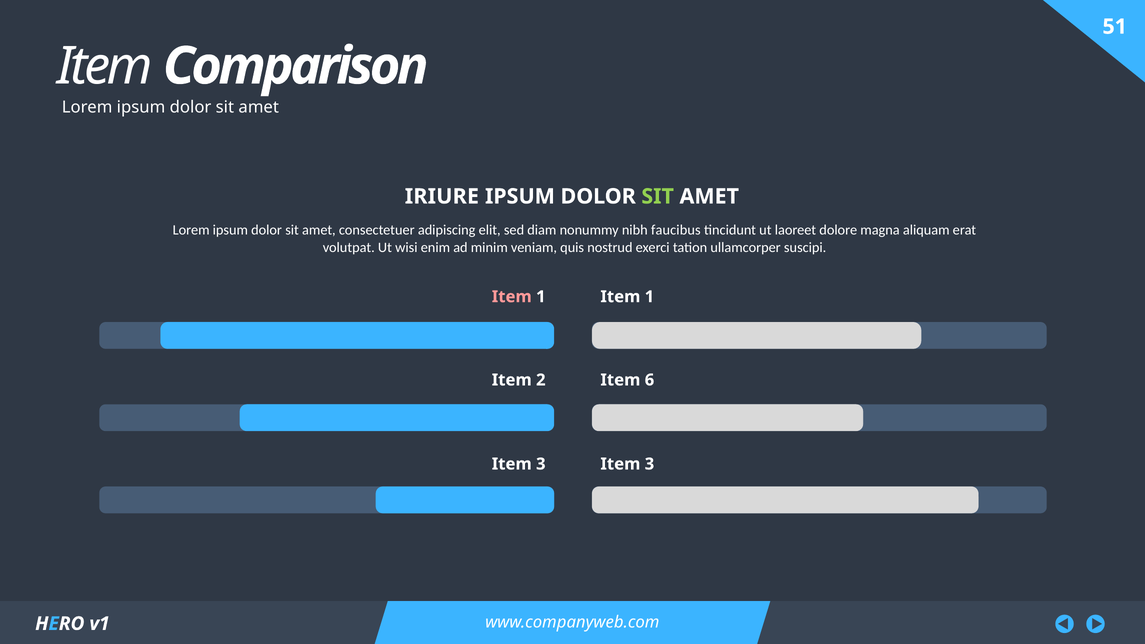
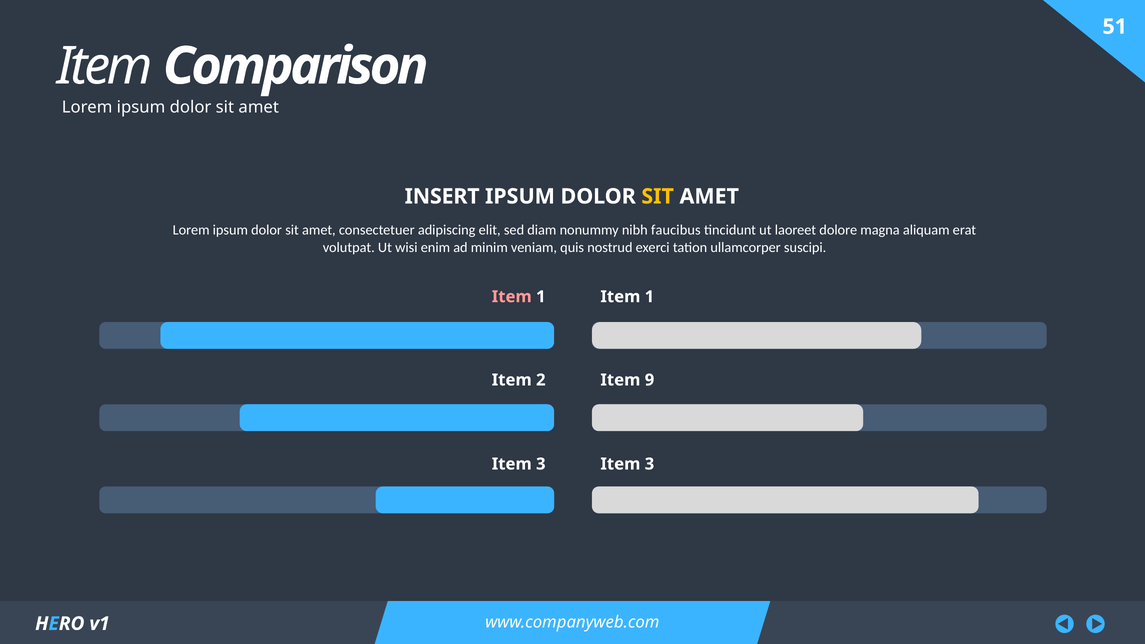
IRIURE: IRIURE -> INSERT
SIT at (658, 196) colour: light green -> yellow
6: 6 -> 9
